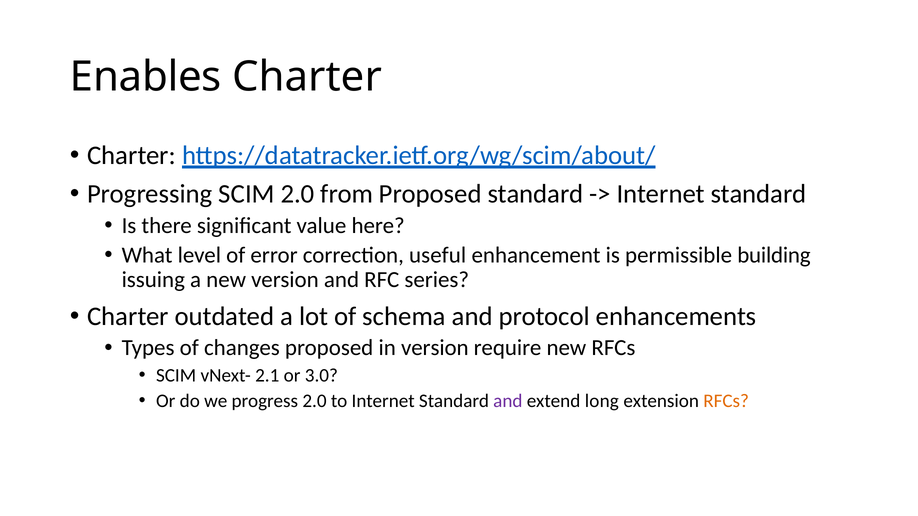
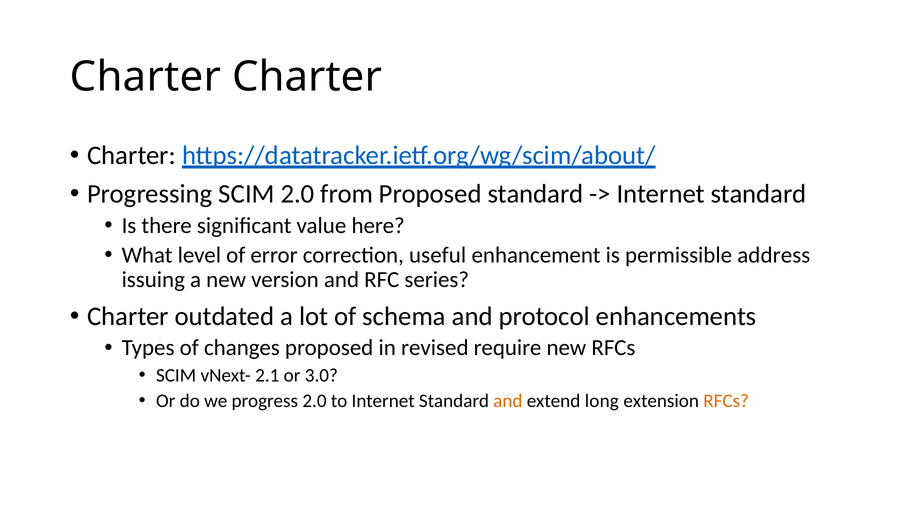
Enables at (146, 77): Enables -> Charter
building: building -> address
in version: version -> revised
and at (508, 401) colour: purple -> orange
